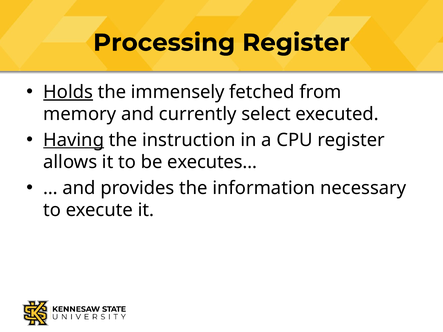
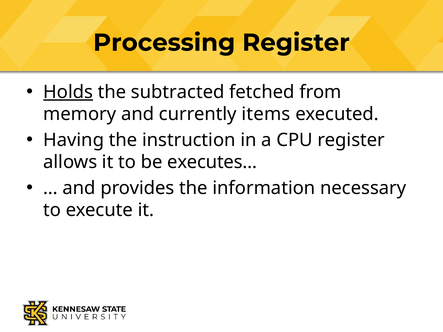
immensely: immensely -> subtracted
select: select -> items
Having underline: present -> none
